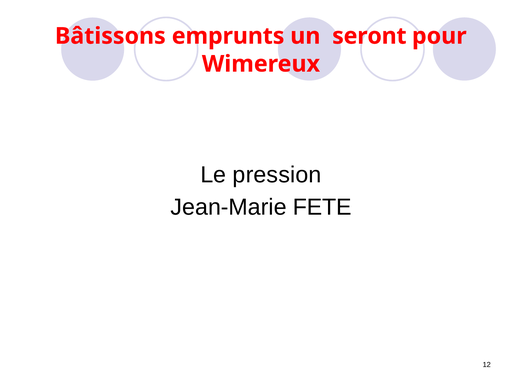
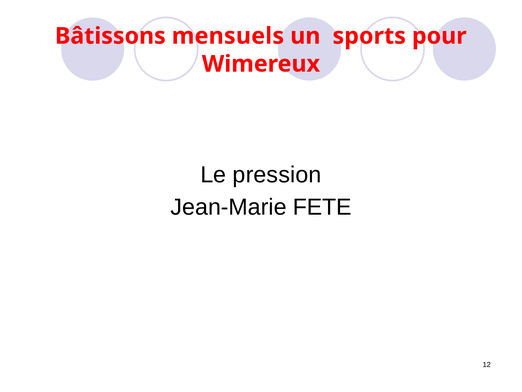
emprunts: emprunts -> mensuels
seront: seront -> sports
